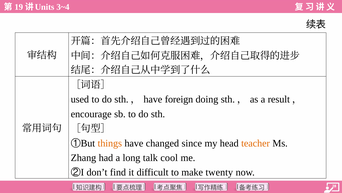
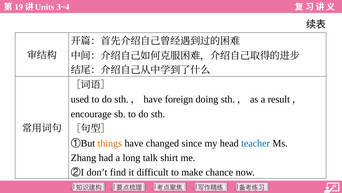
teacher colour: orange -> blue
cool: cool -> shirt
twenty: twenty -> chance
